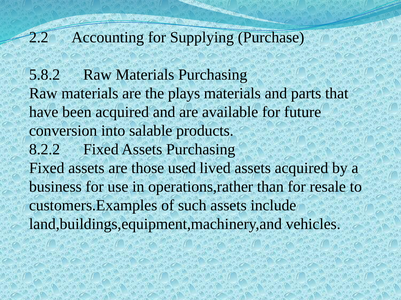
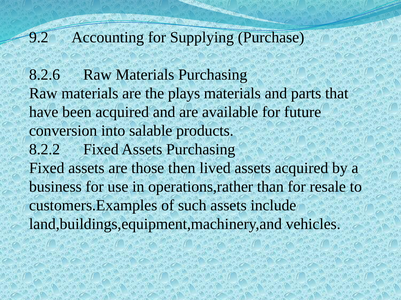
2.2: 2.2 -> 9.2
5.8.2: 5.8.2 -> 8.2.6
used: used -> then
